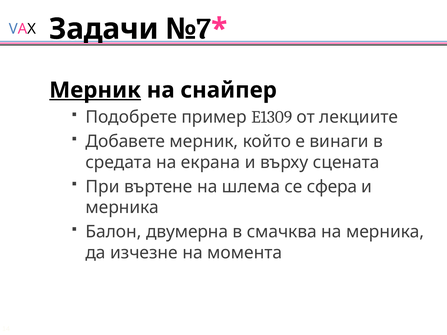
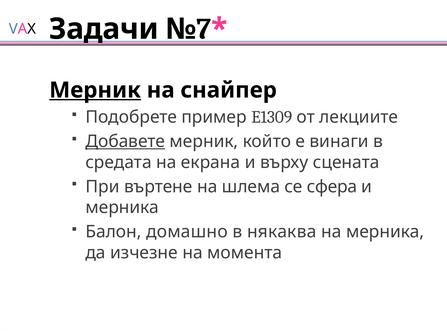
Добавете underline: none -> present
двумерна: двумерна -> домашно
смачква: смачква -> някаква
